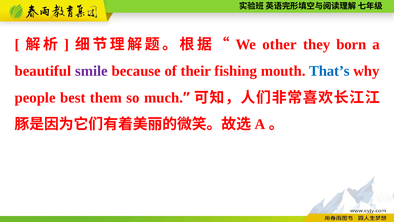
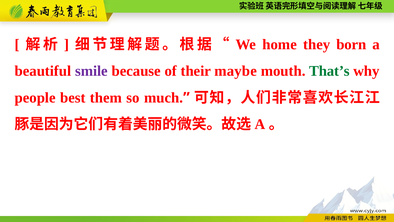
other: other -> home
fishing: fishing -> maybe
That’s colour: blue -> green
